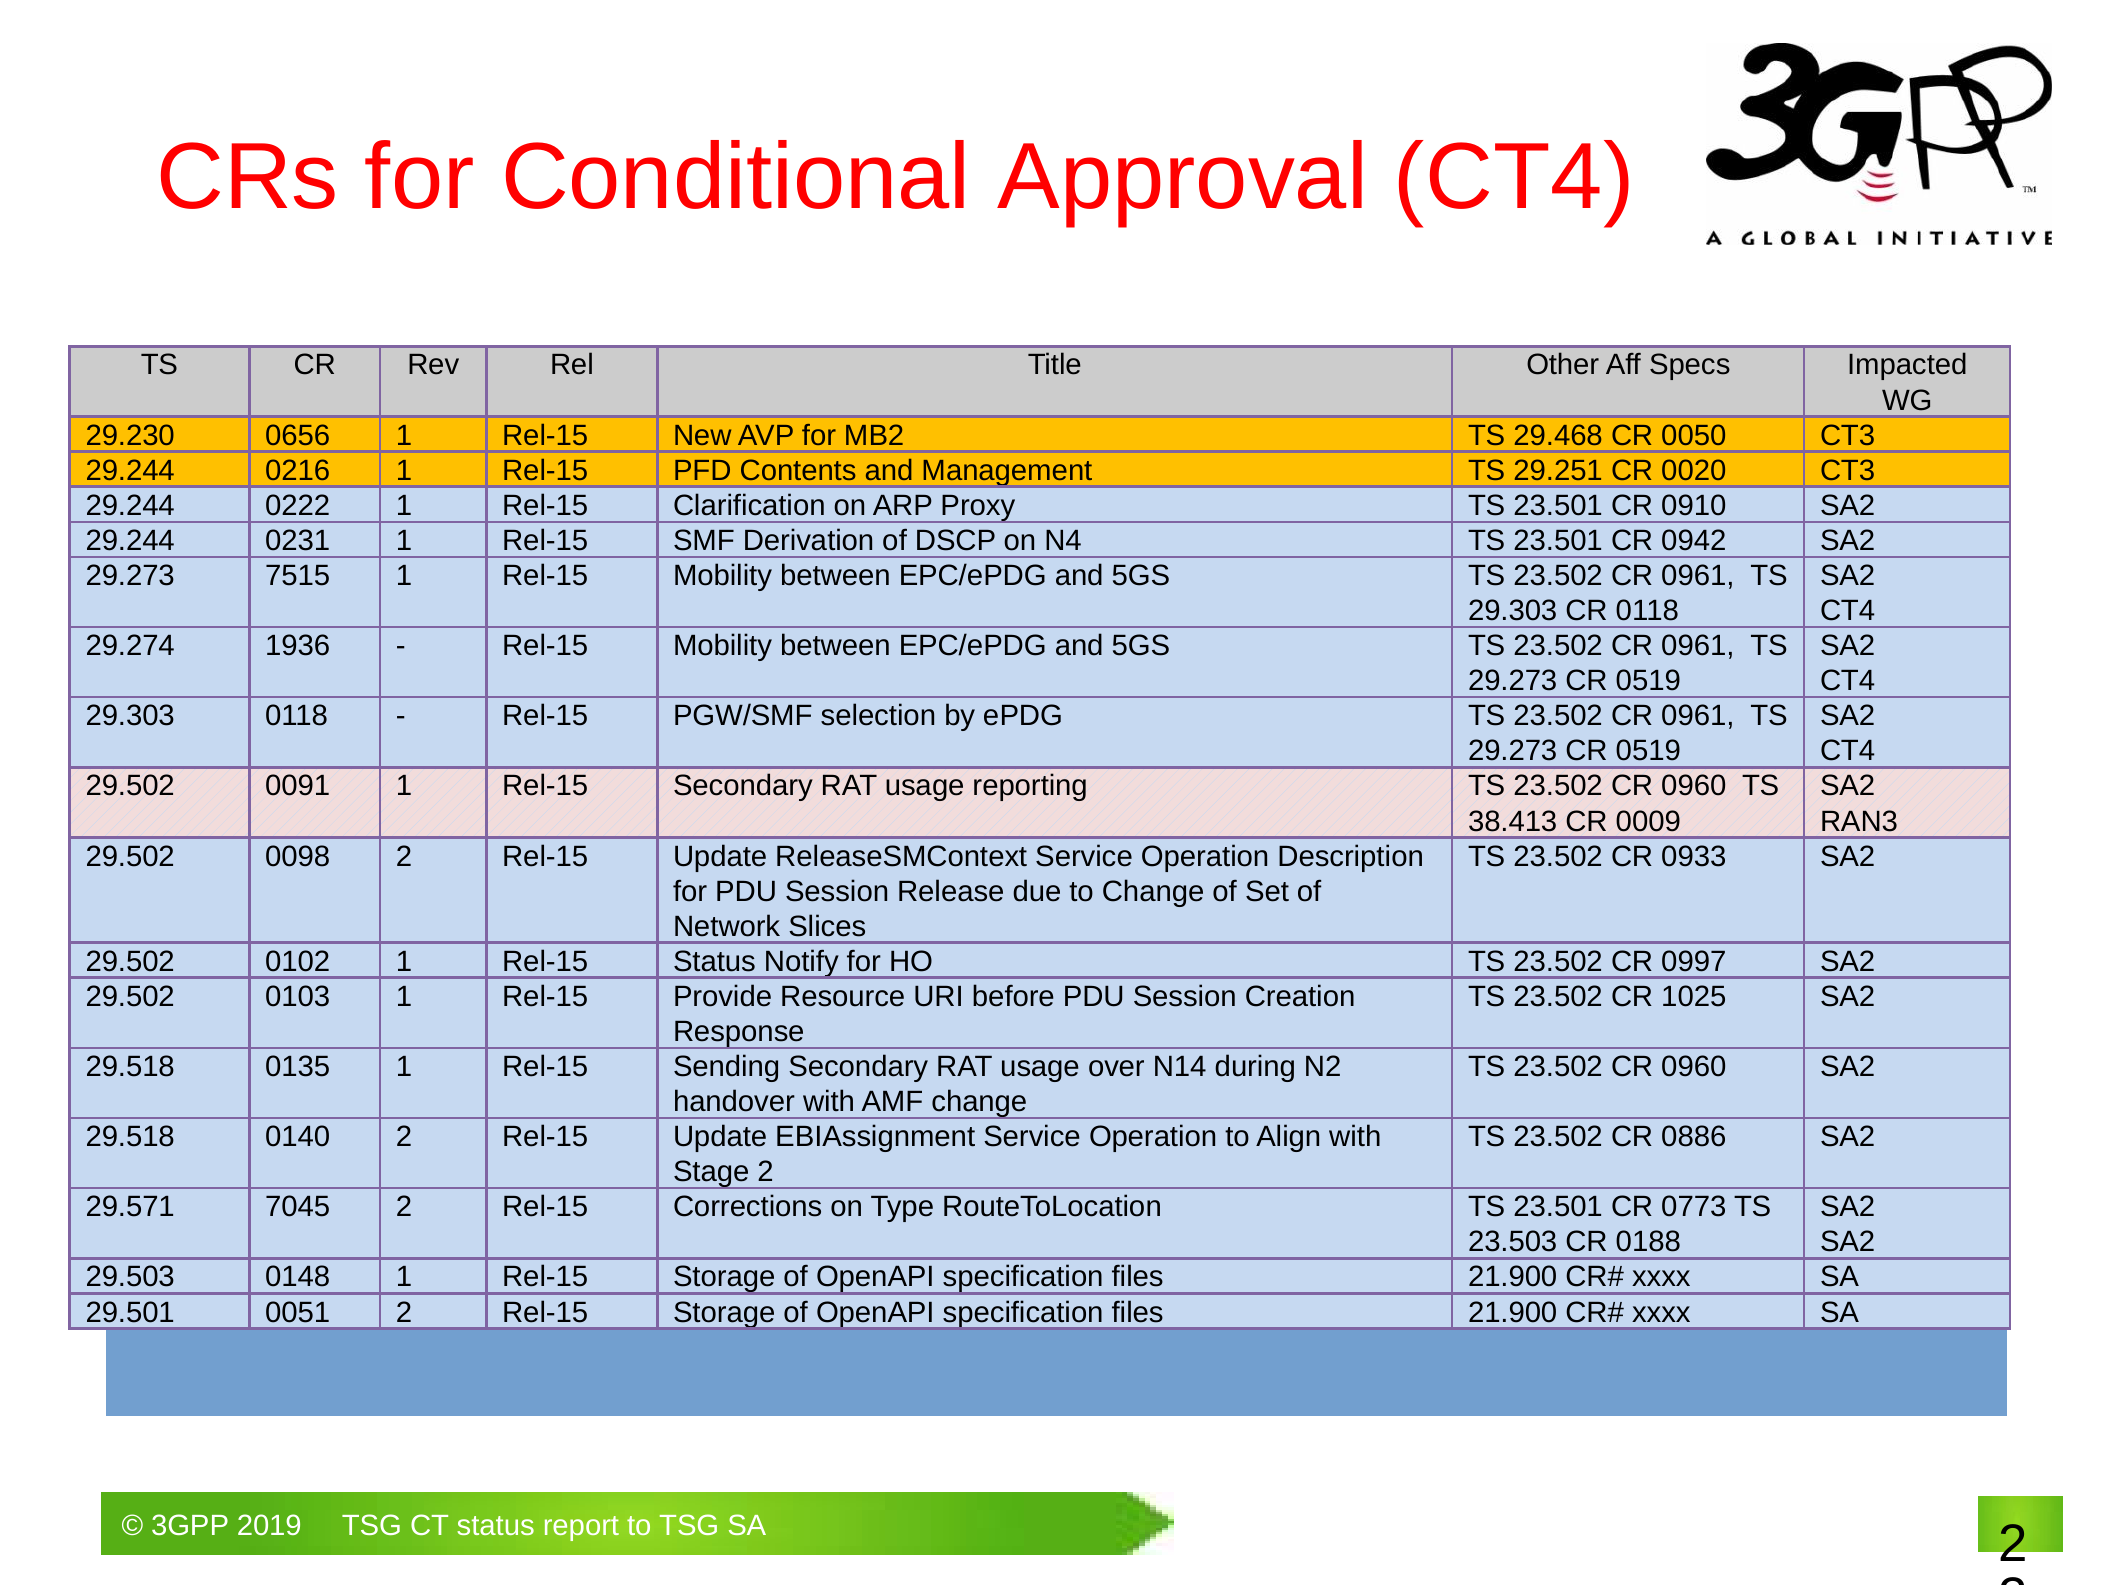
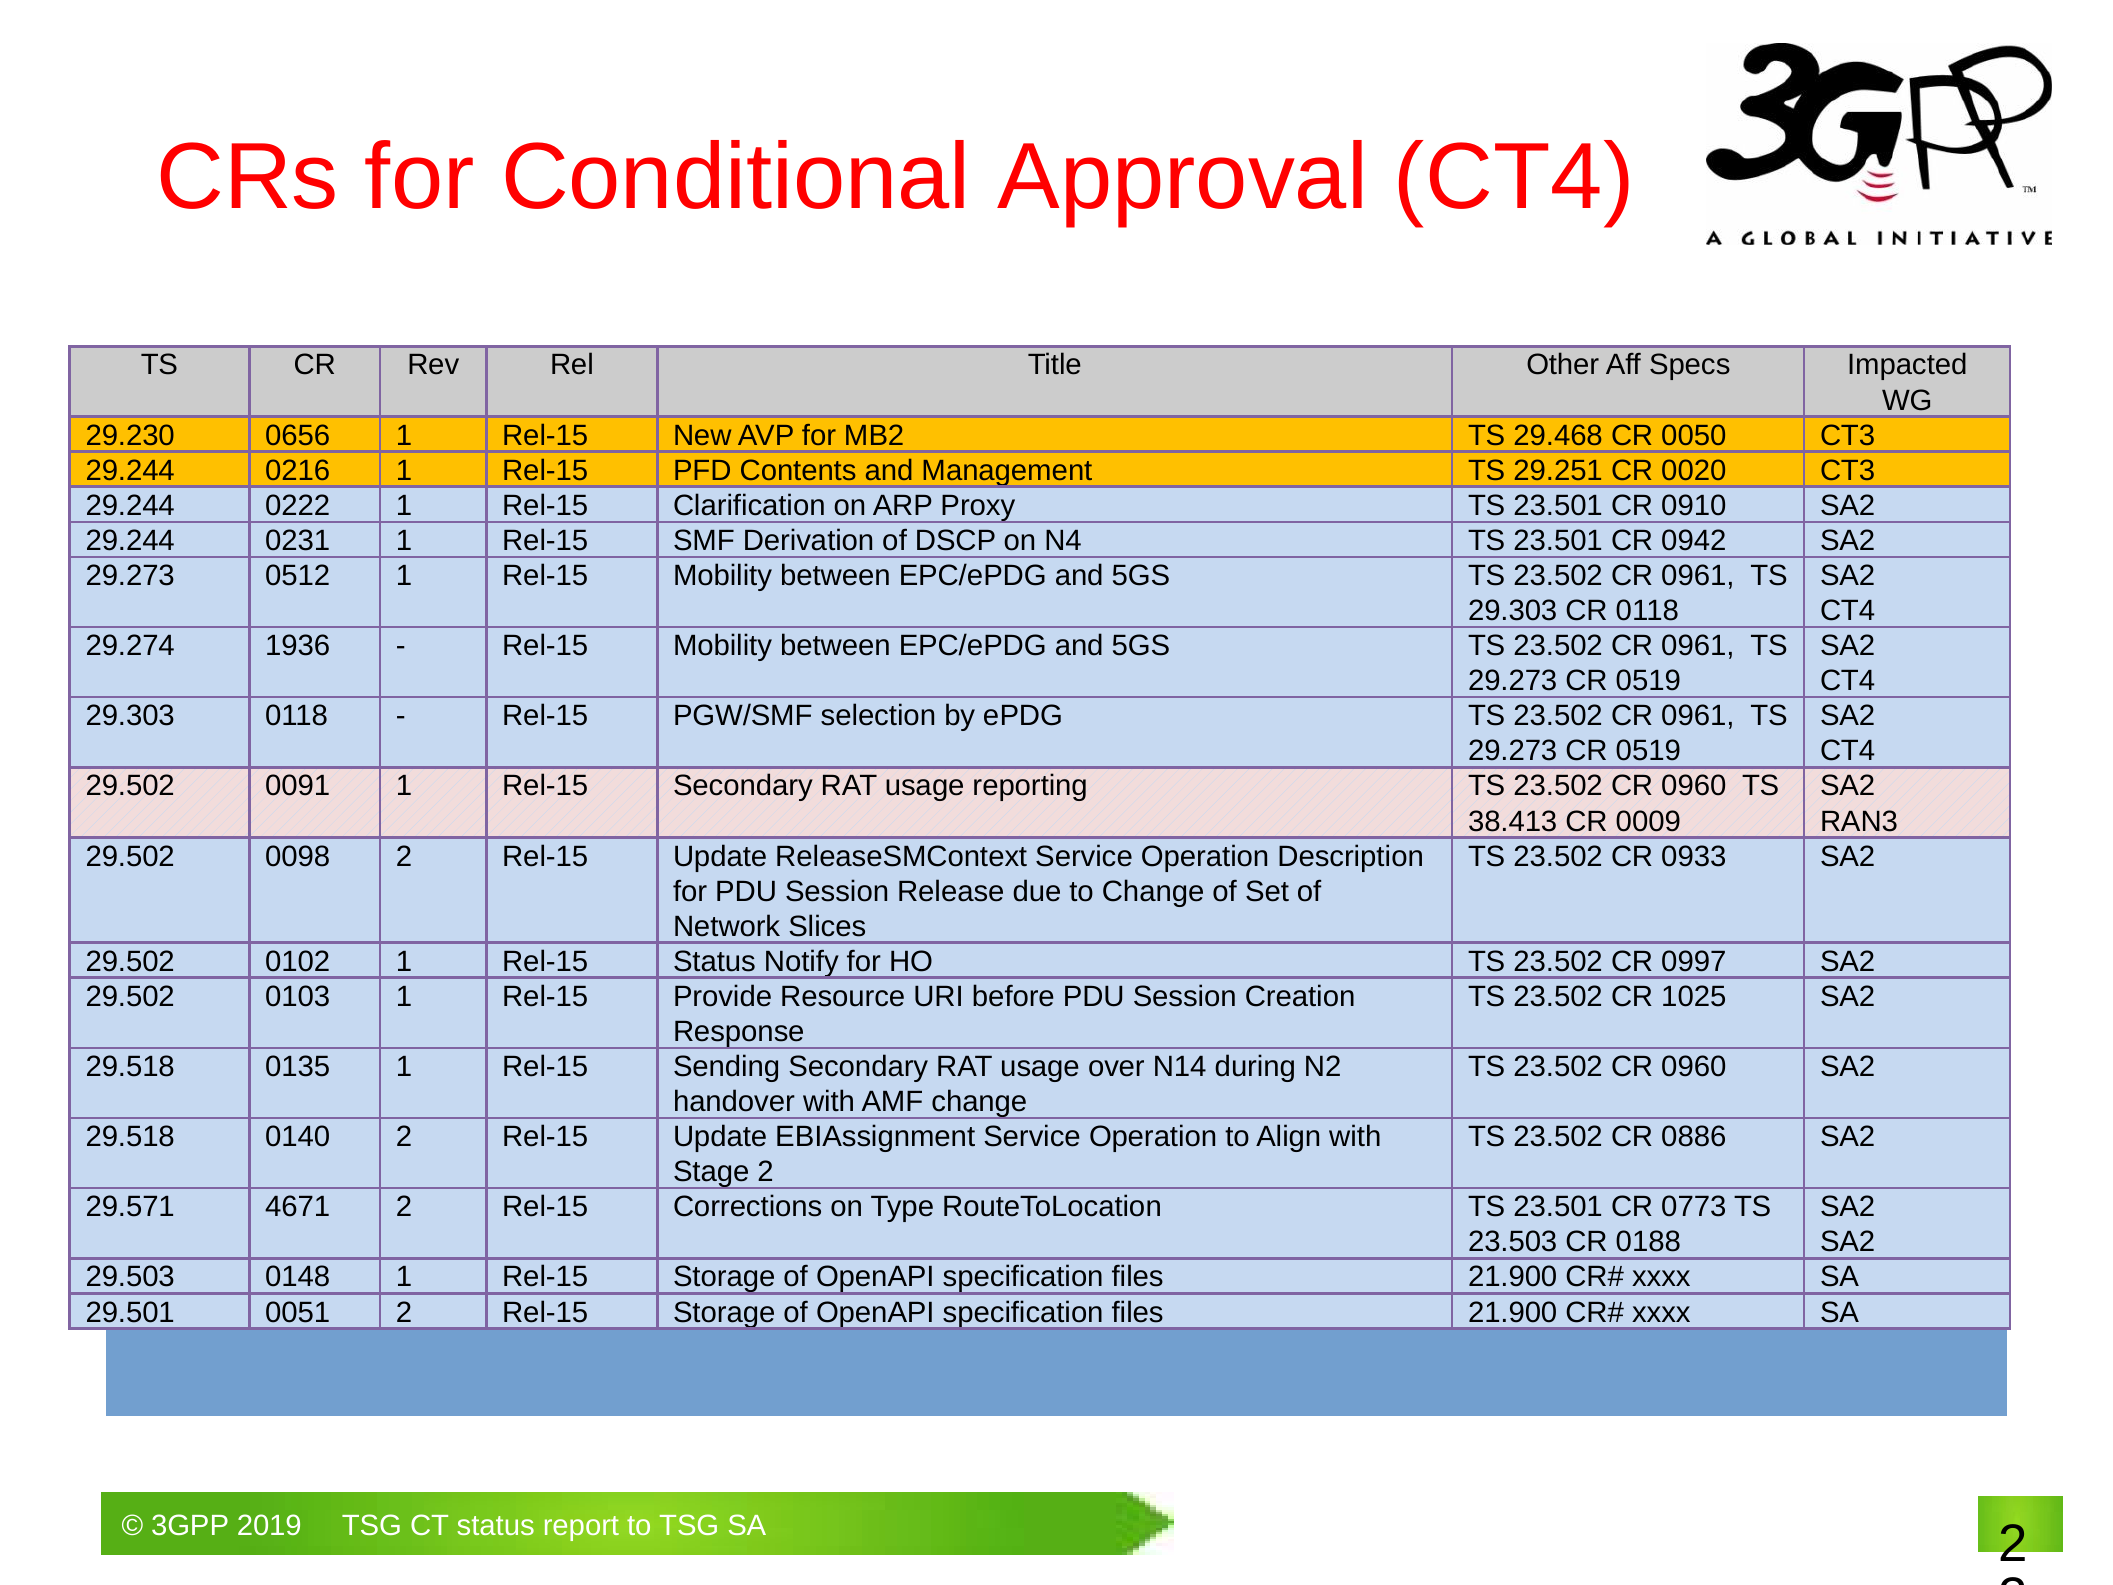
7515: 7515 -> 0512
7045: 7045 -> 4671
